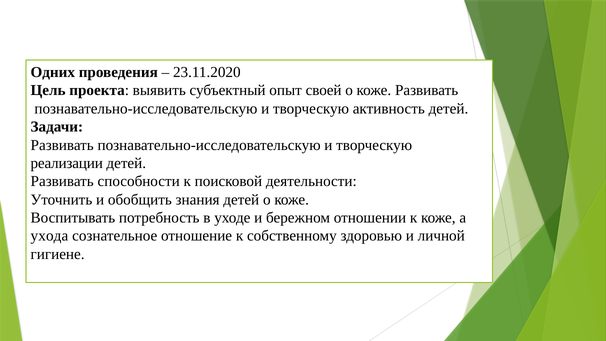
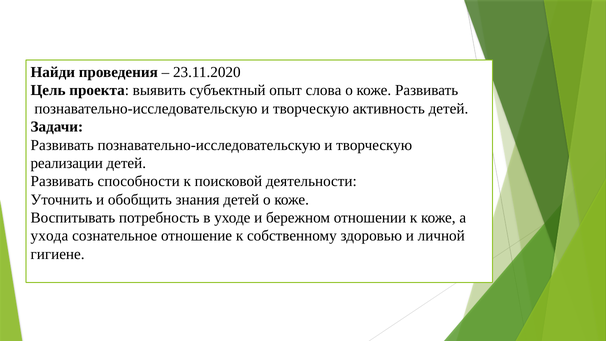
Одних: Одних -> Найди
своей: своей -> слова
